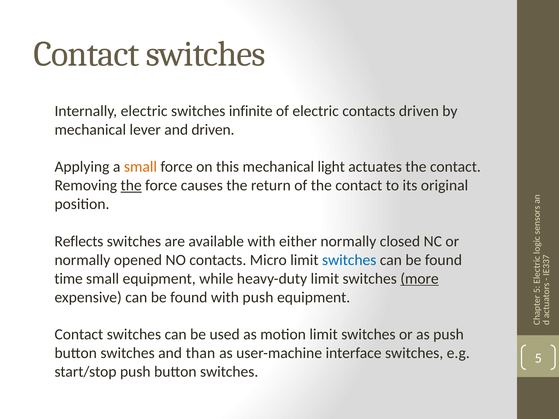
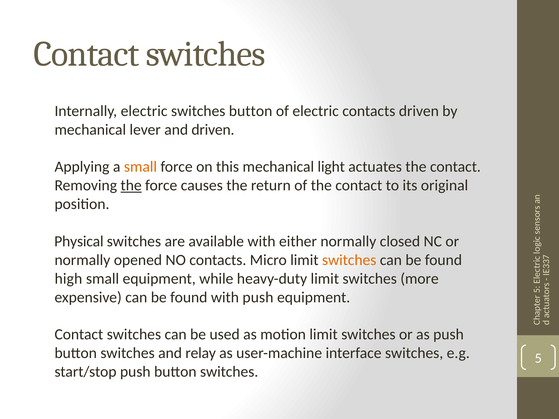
switches infinite: infinite -> button
Reflects: Reflects -> Physical
switches at (349, 260) colour: blue -> orange
time: time -> high
more underline: present -> none
than: than -> relay
